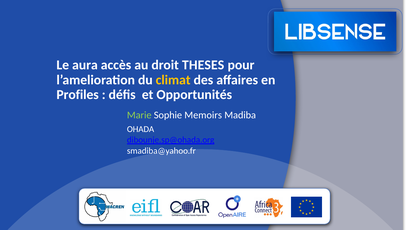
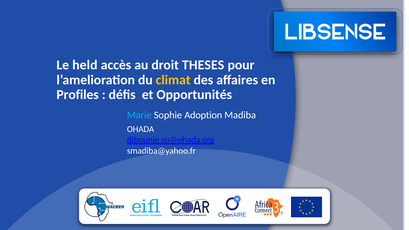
aura: aura -> held
Marie colour: light green -> light blue
Memoirs: Memoirs -> Adoption
